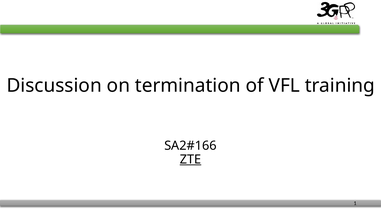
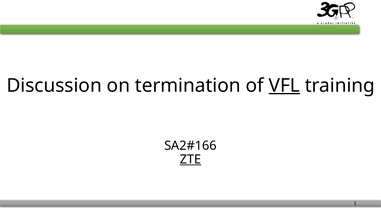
VFL underline: none -> present
